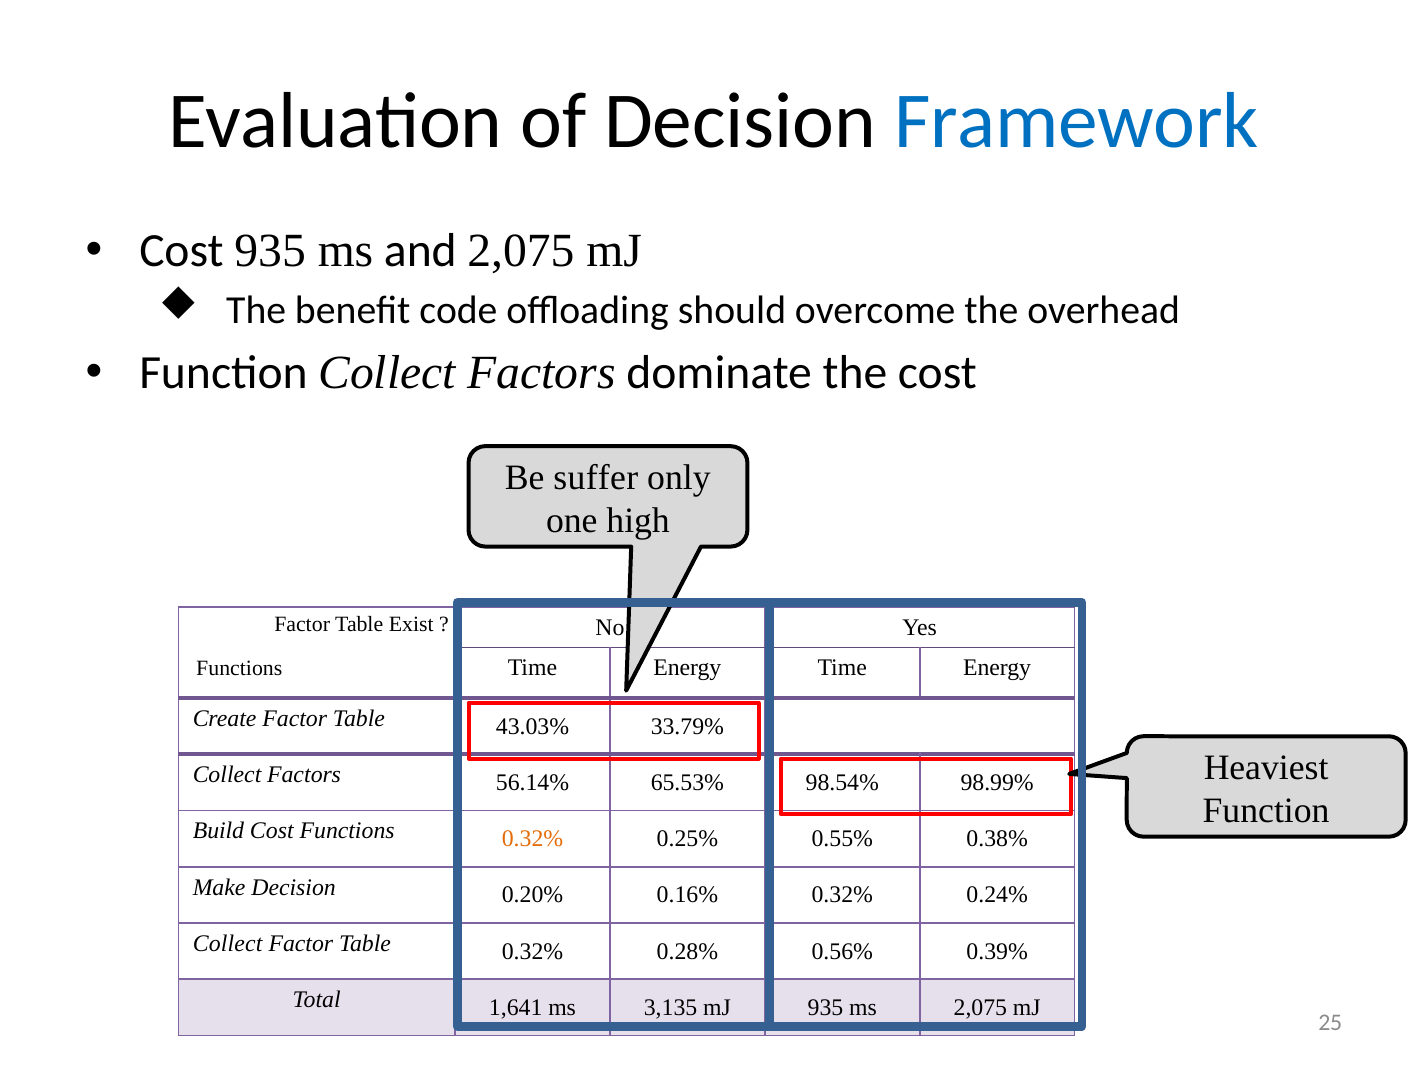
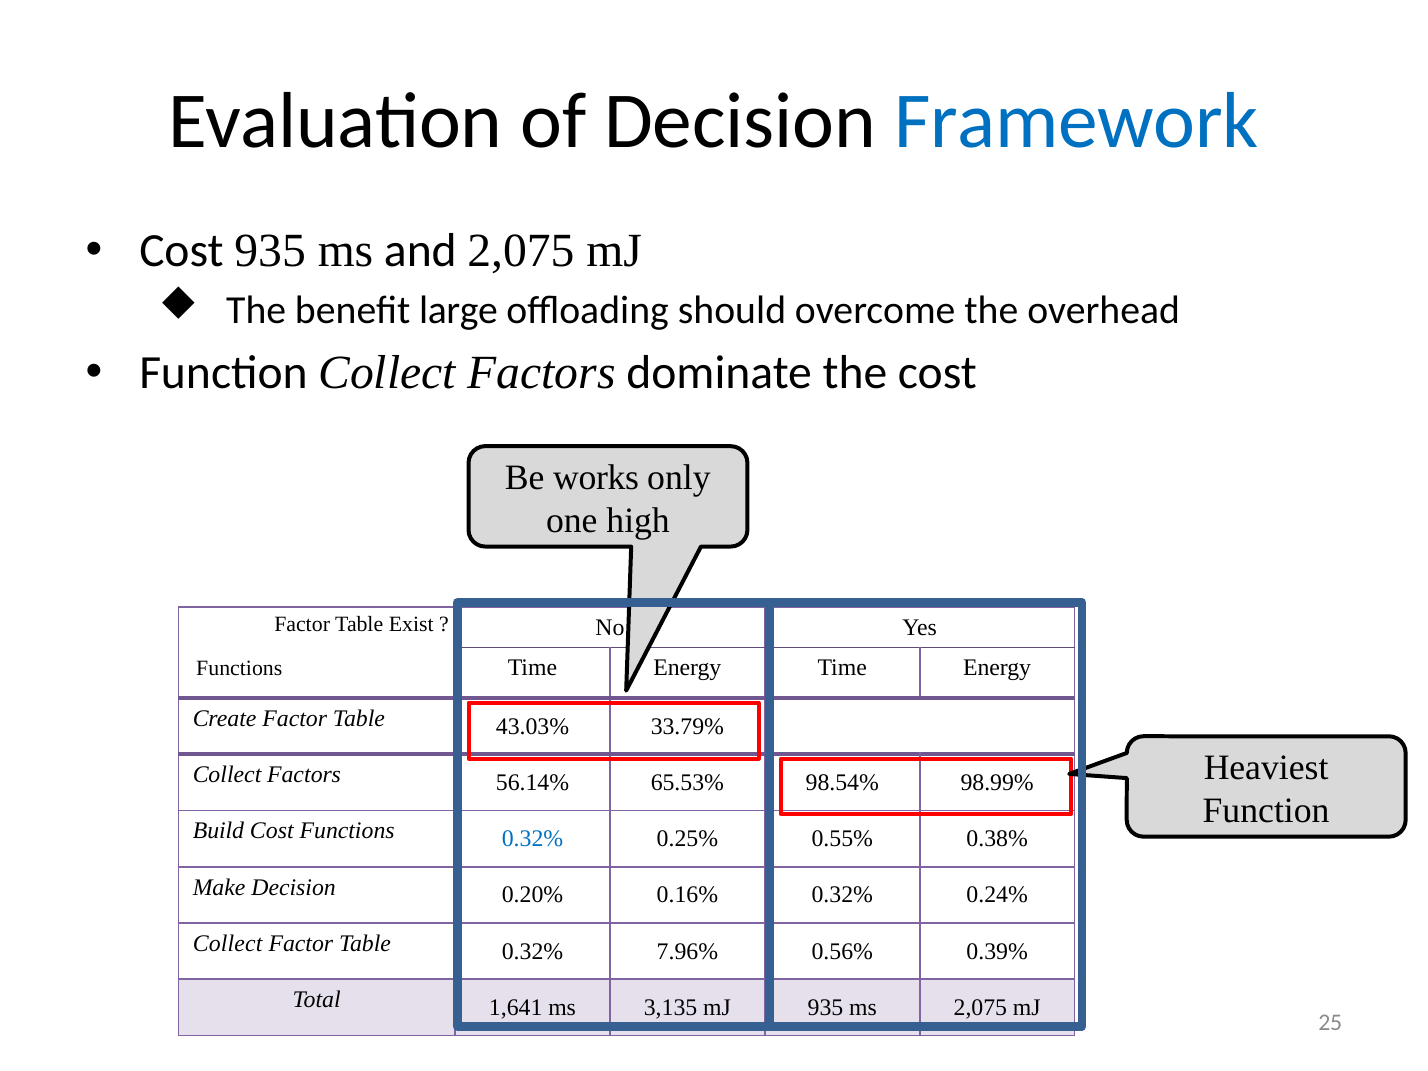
code: code -> large
suffer: suffer -> works
0.32% at (533, 839) colour: orange -> blue
0.28%: 0.28% -> 7.96%
